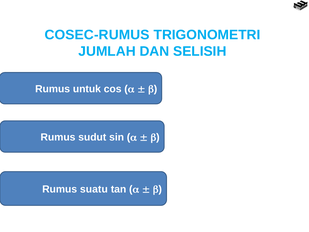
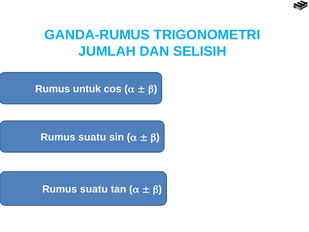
COSEC-RUMUS: COSEC-RUMUS -> GANDA-RUMUS
sudut at (92, 137): sudut -> suatu
